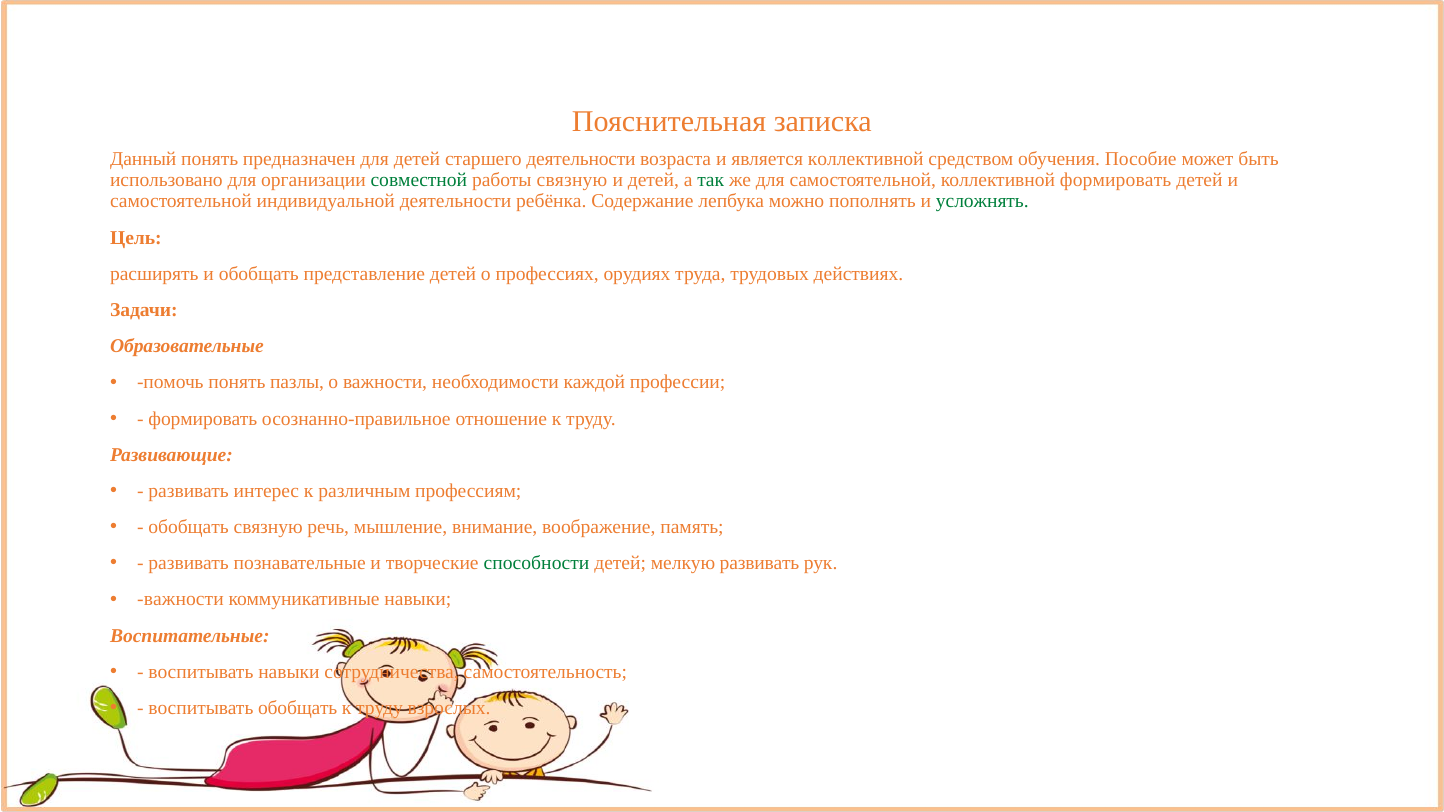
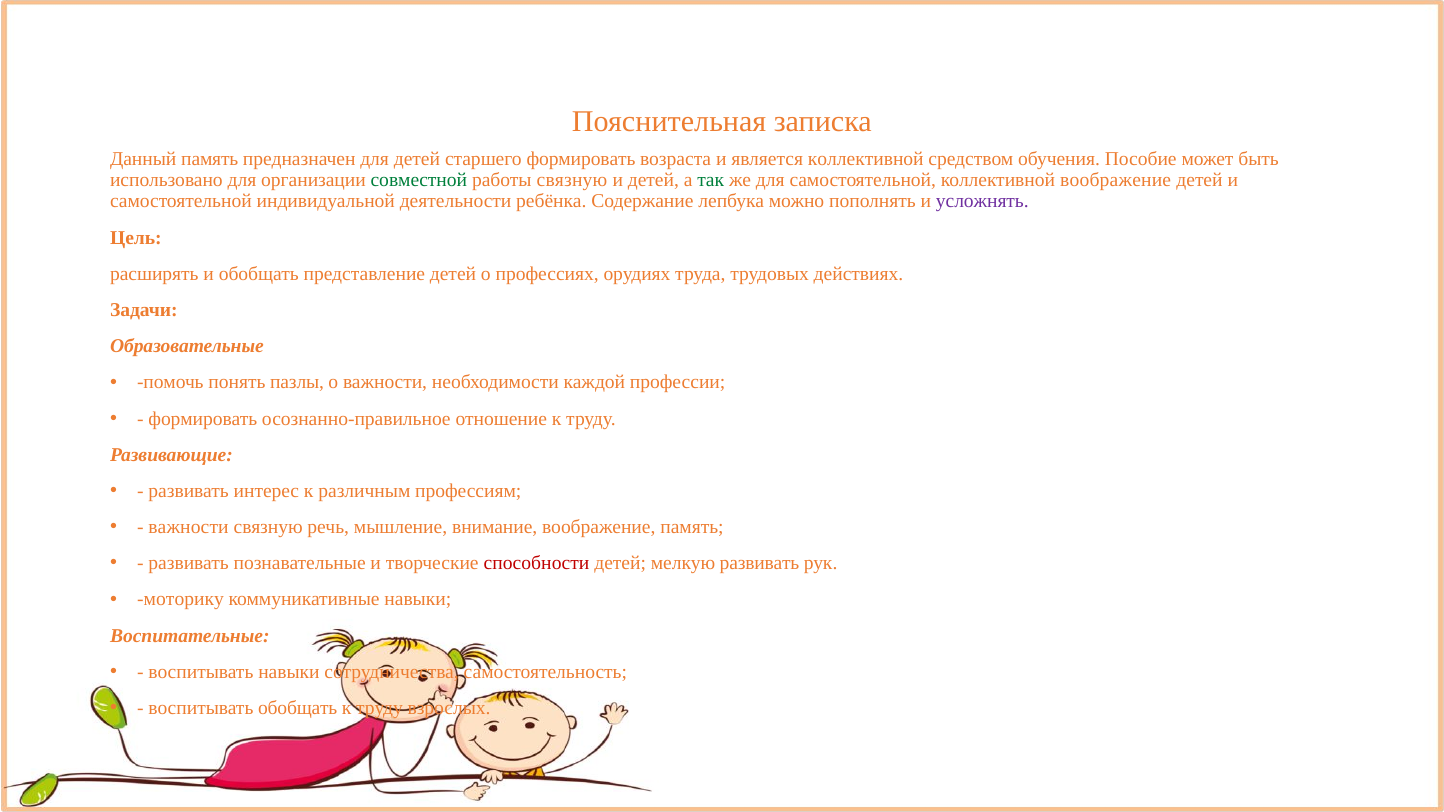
Данный понять: понять -> память
старшего деятельности: деятельности -> формировать
коллективной формировать: формировать -> воображение
усложнять colour: green -> purple
обобщать at (189, 527): обобщать -> важности
способности colour: green -> red
важности at (181, 600): важности -> моторику
